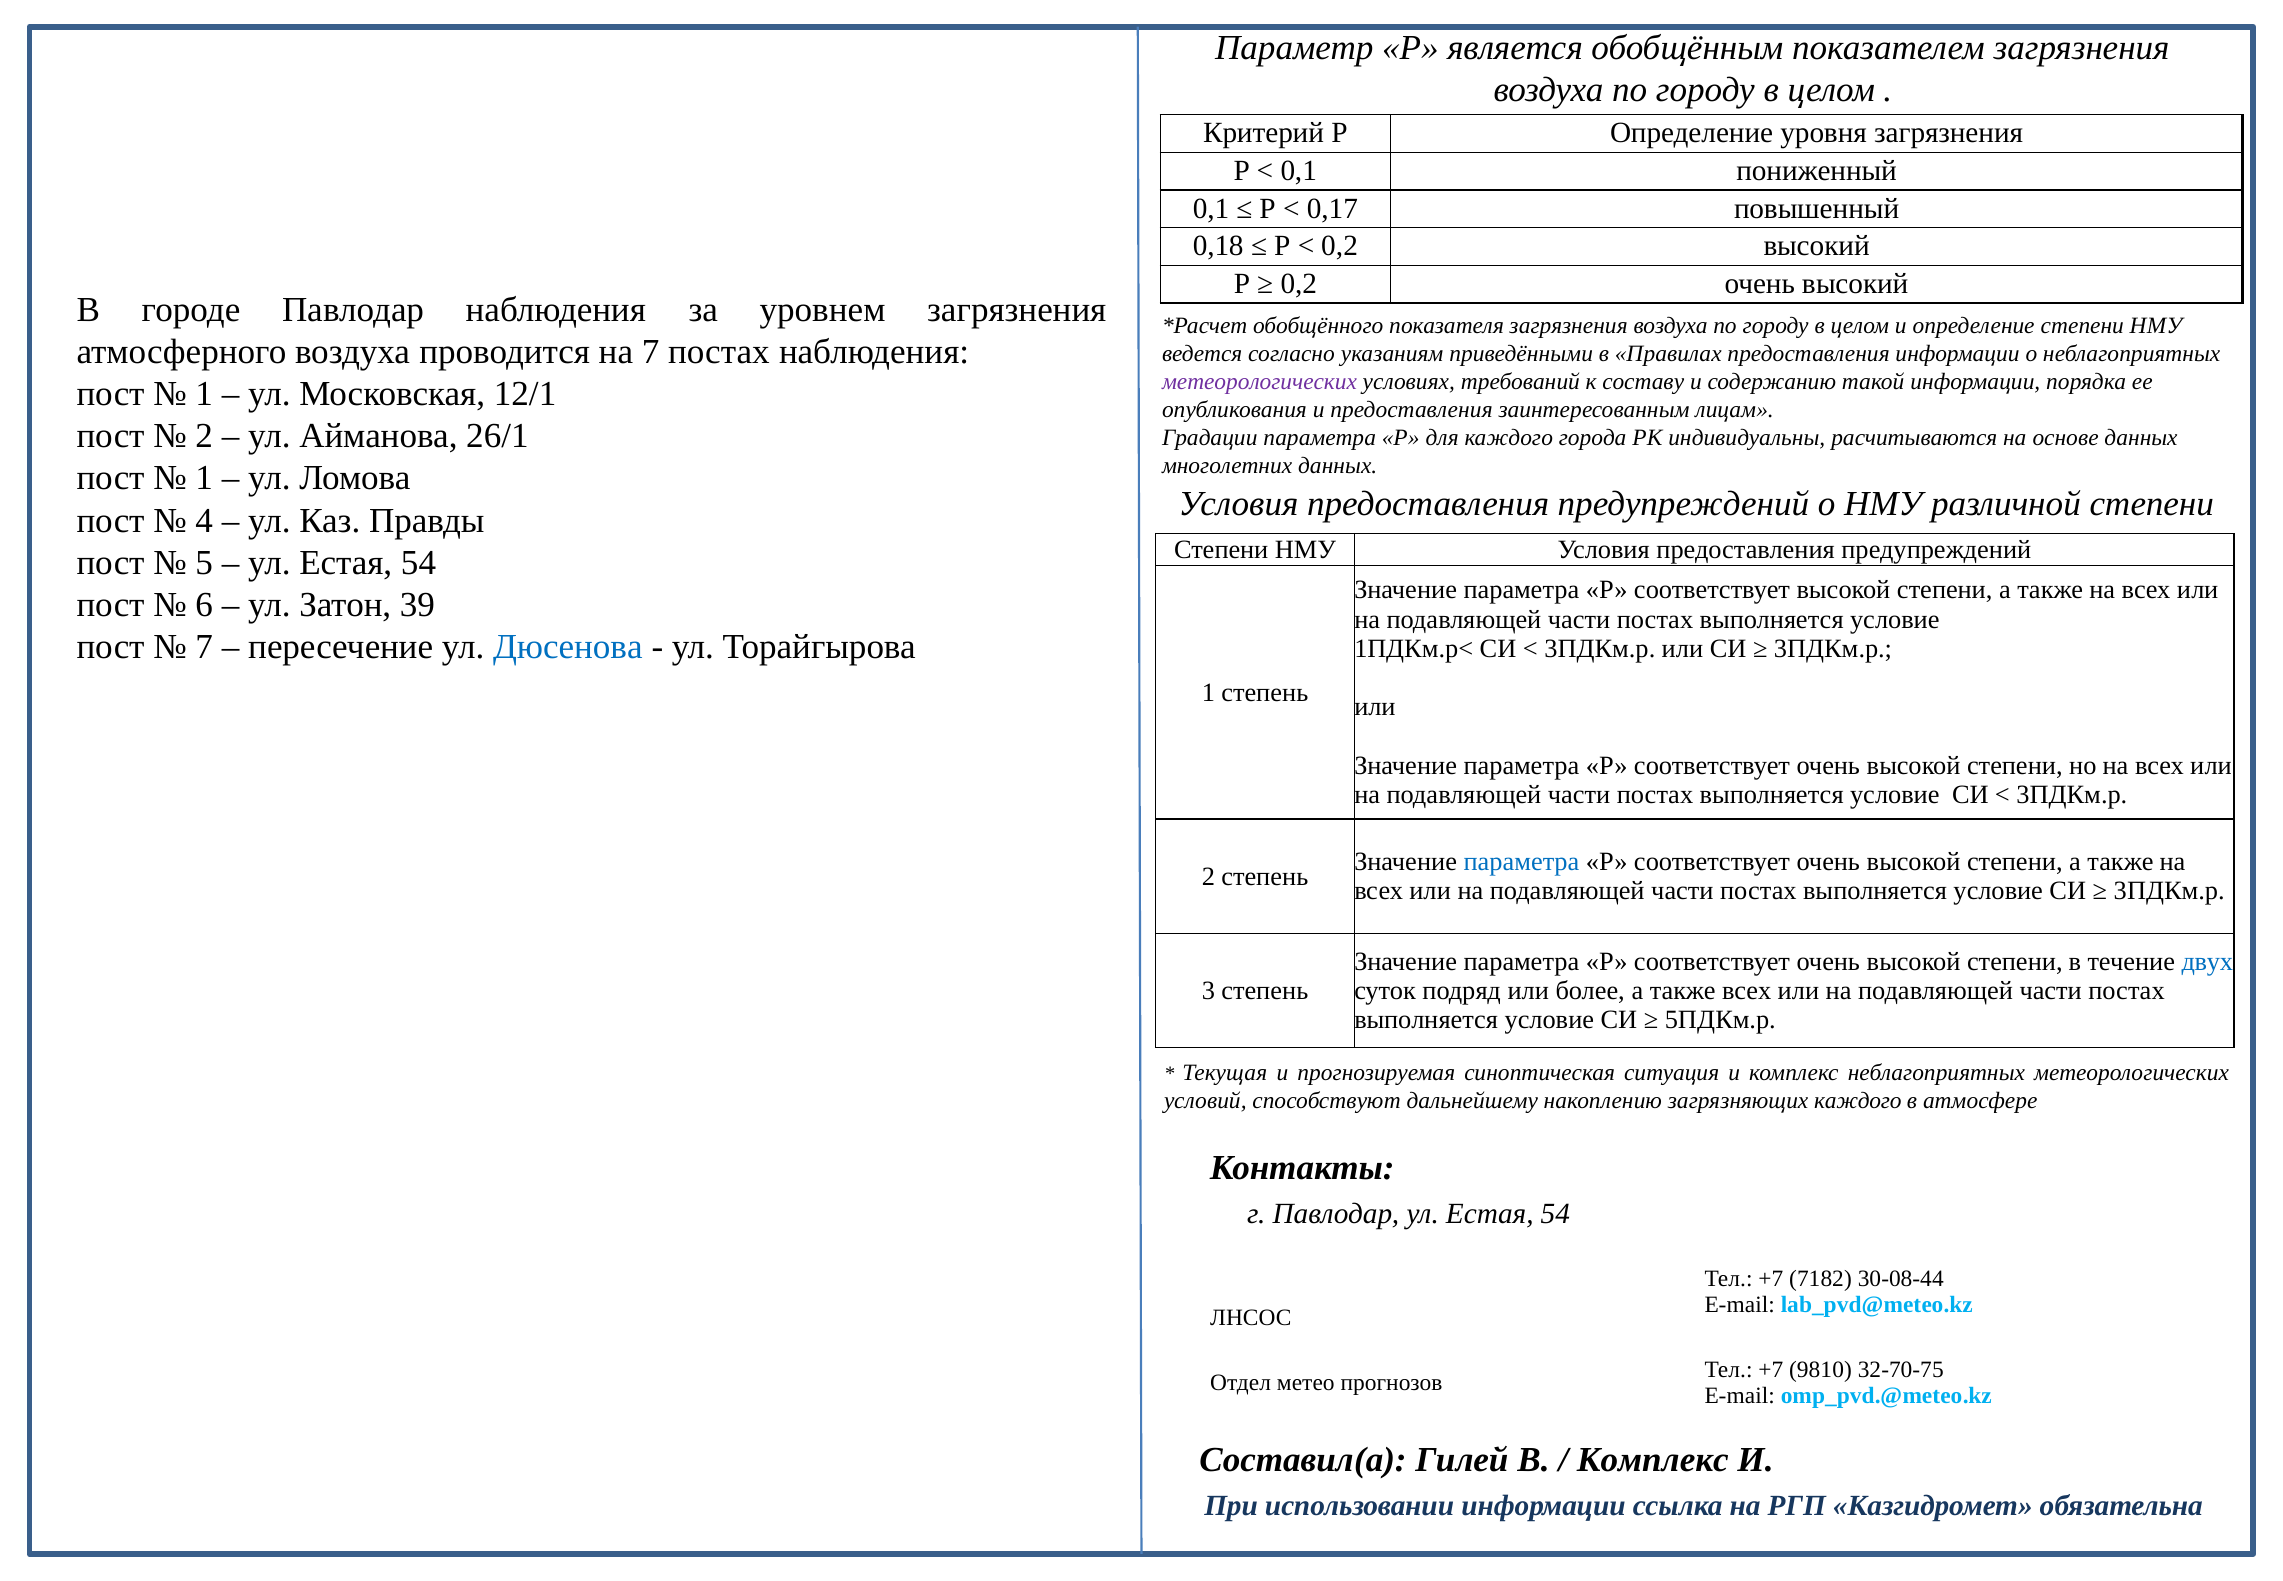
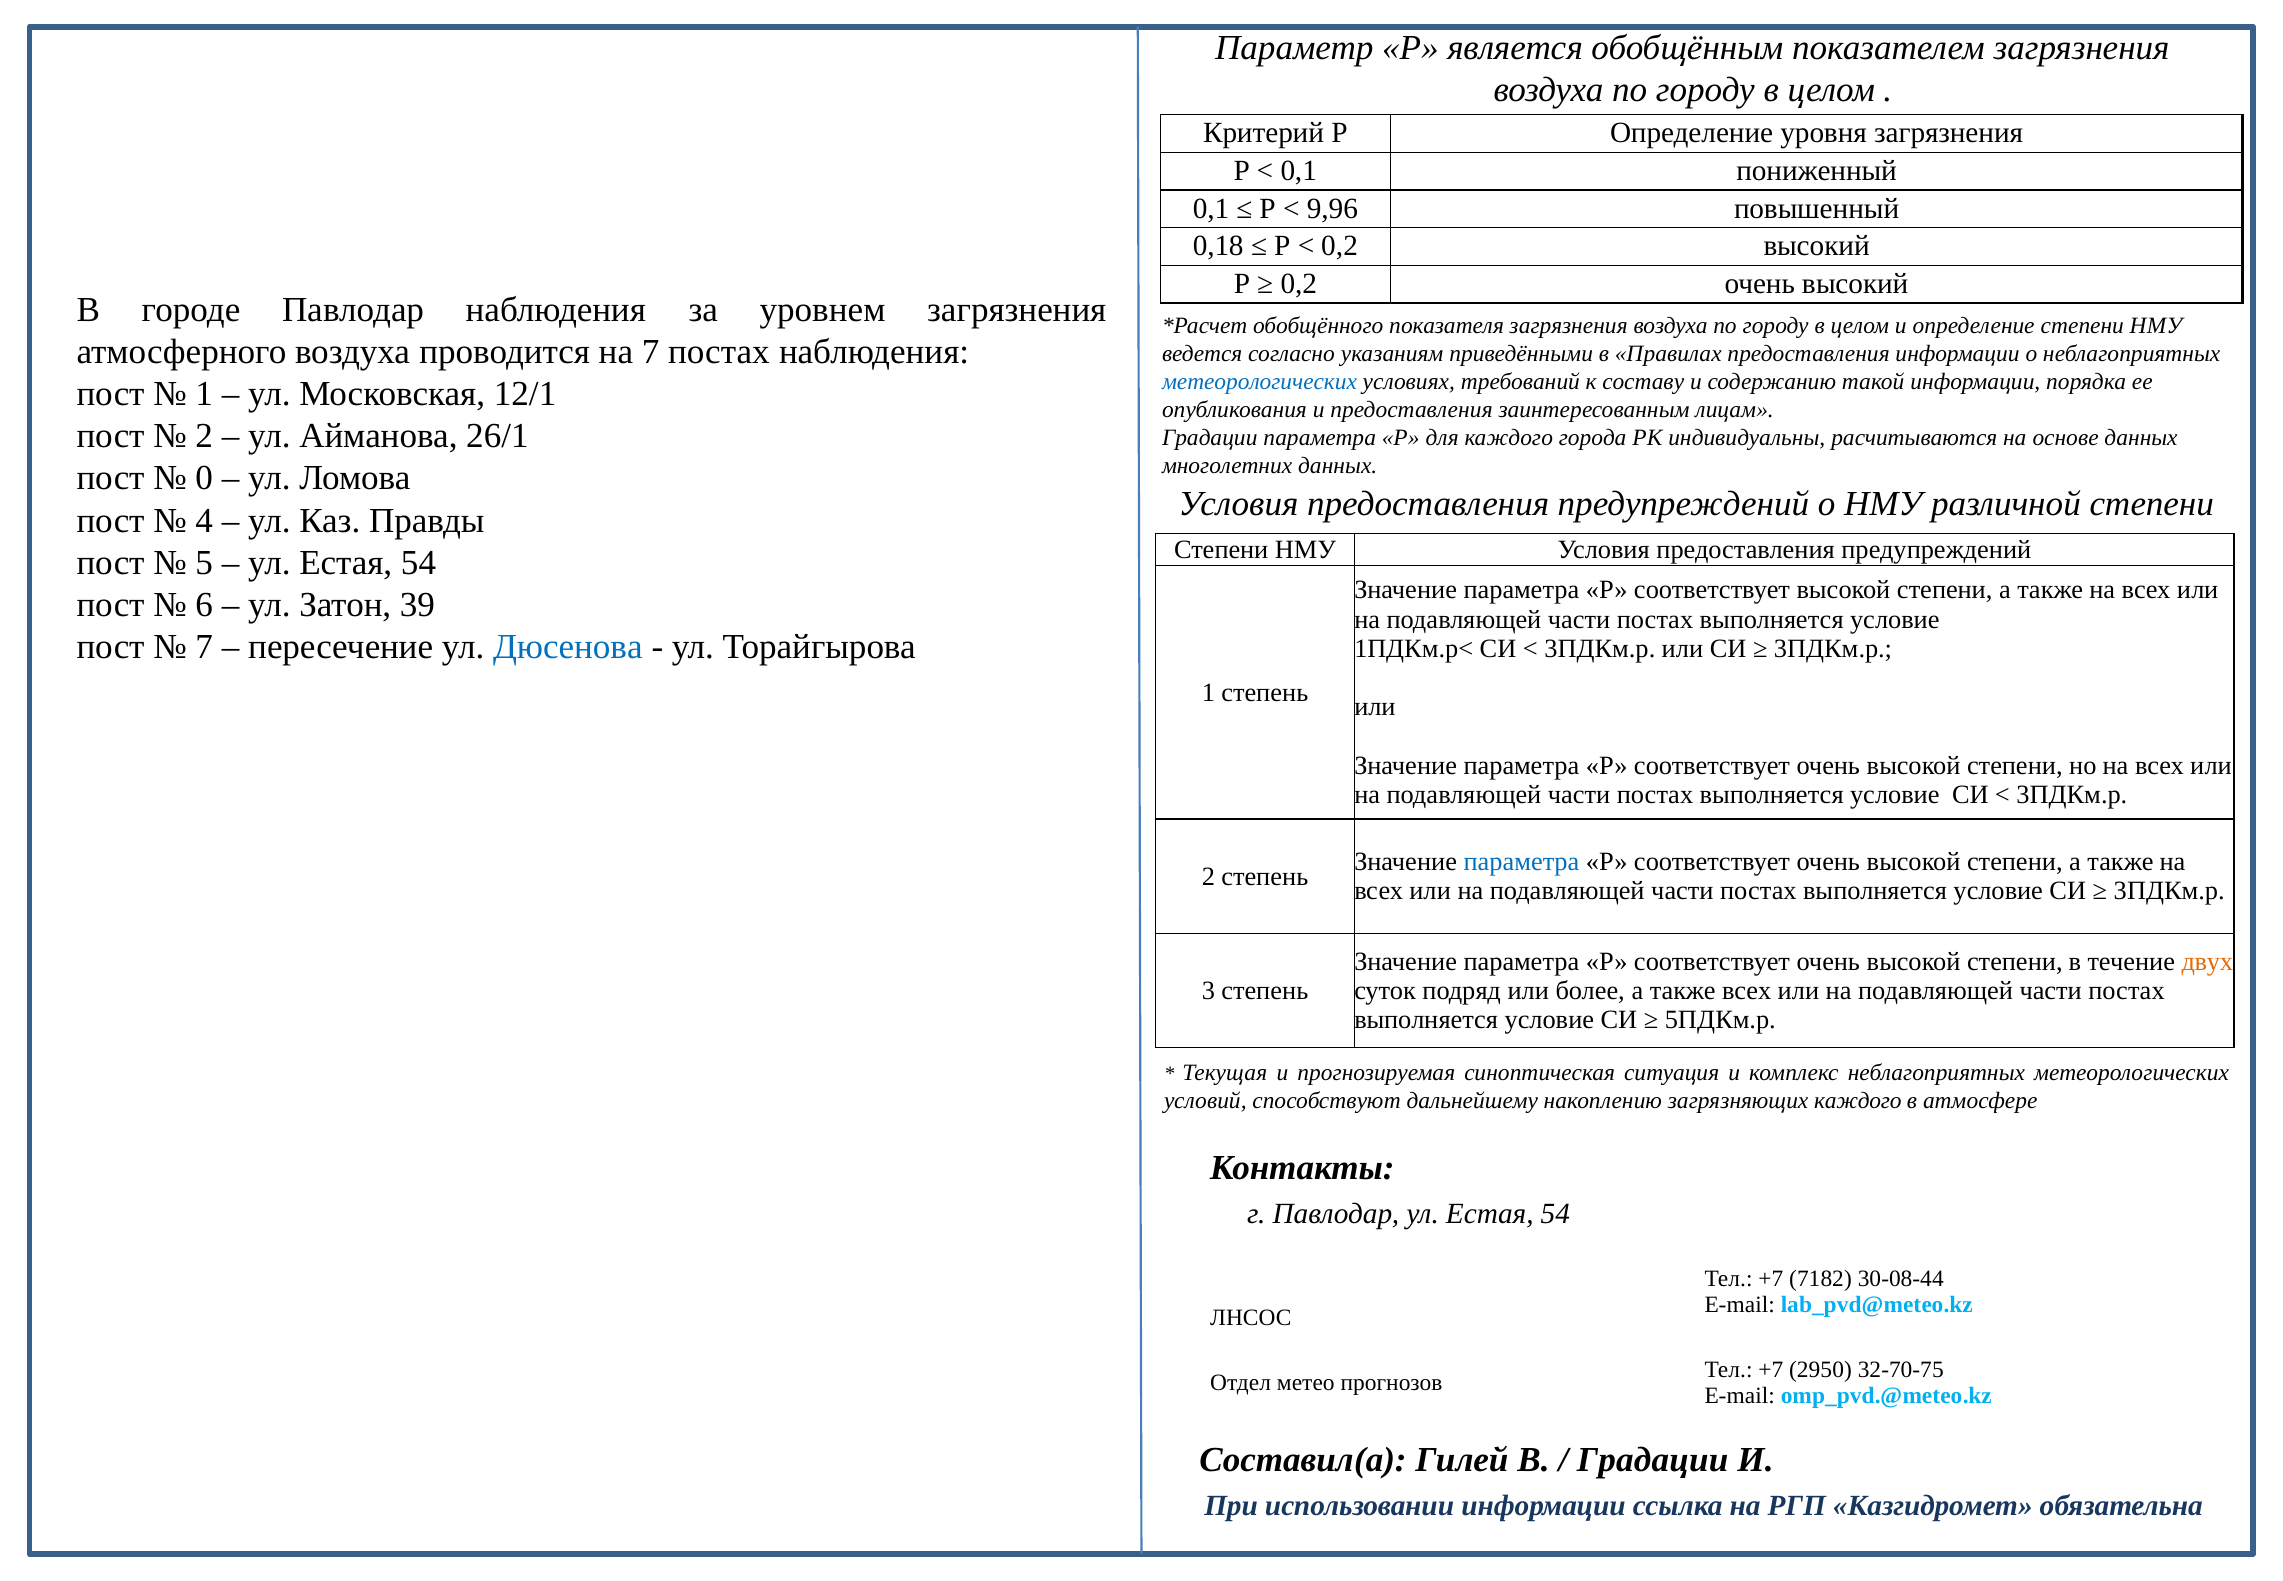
0,17: 0,17 -> 9,96
метеорологических at (1259, 382) colour: purple -> blue
1 at (204, 478): 1 -> 0
двух colour: blue -> orange
9810: 9810 -> 2950
Комплекс at (1653, 1459): Комплекс -> Градации
